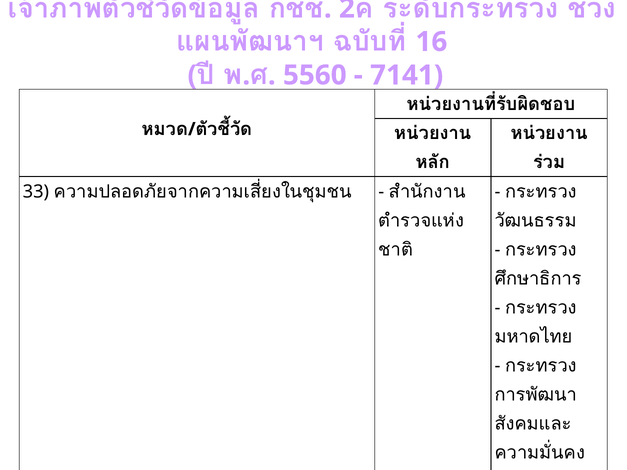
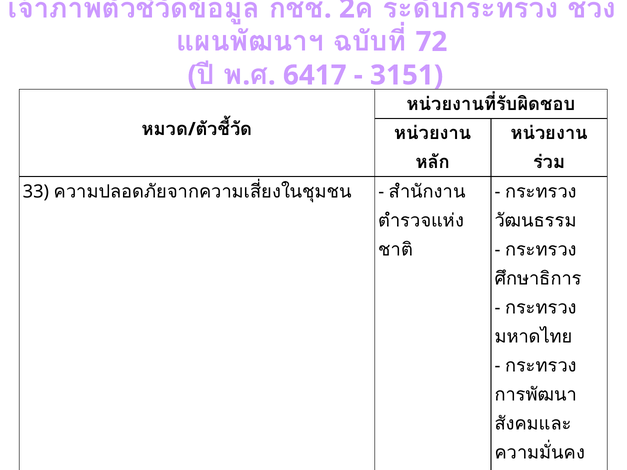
16: 16 -> 72
5560: 5560 -> 6417
7141: 7141 -> 3151
